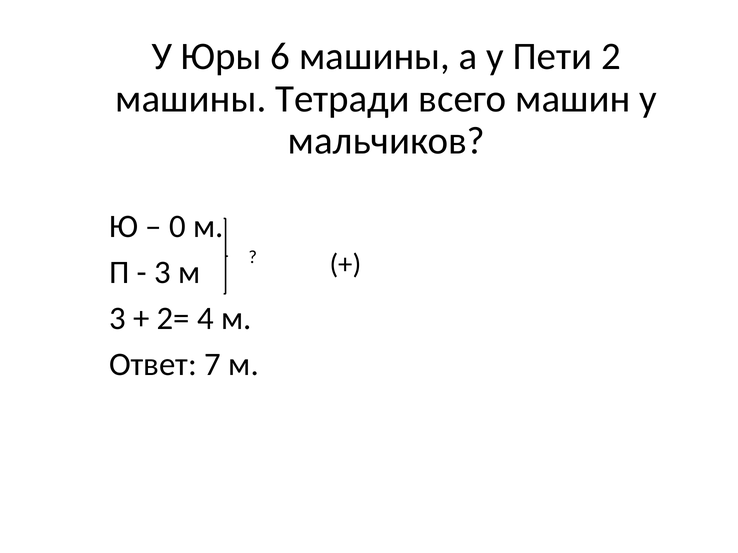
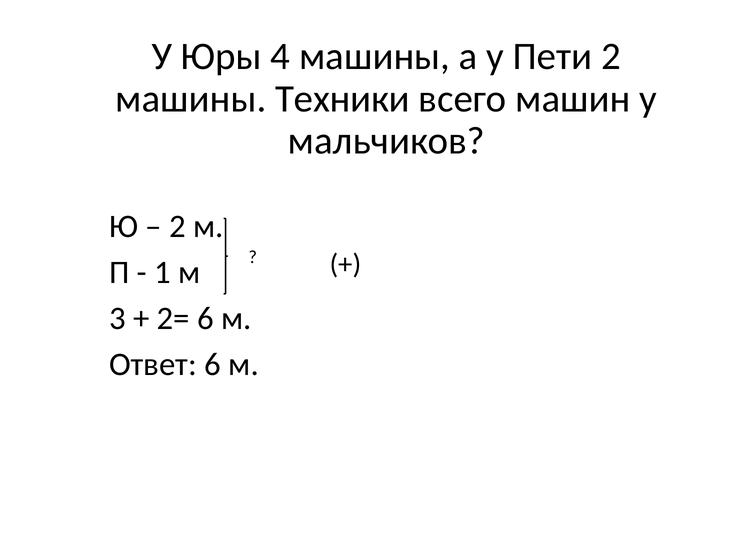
6: 6 -> 4
Тетради: Тетради -> Техники
0 at (177, 227): 0 -> 2
3 at (163, 273): 3 -> 1
2= 4: 4 -> 6
Ответ 7: 7 -> 6
